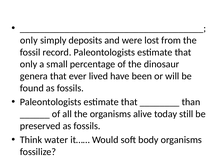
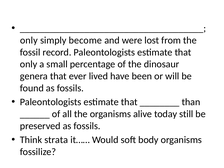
deposits: deposits -> become
water: water -> strata
